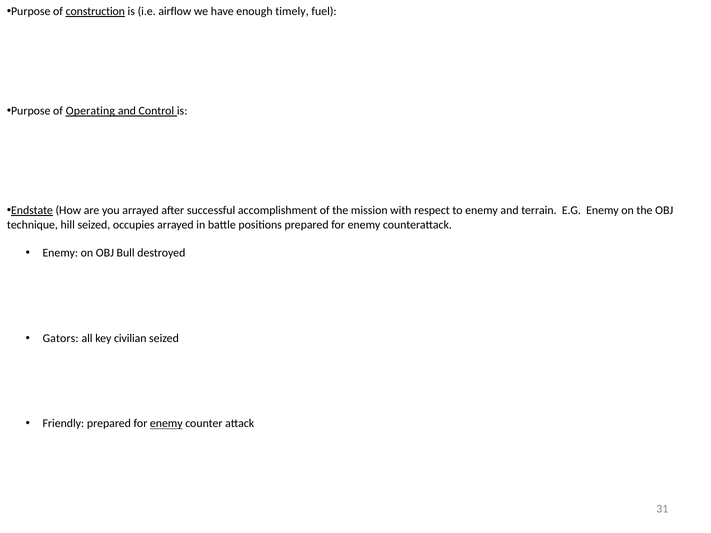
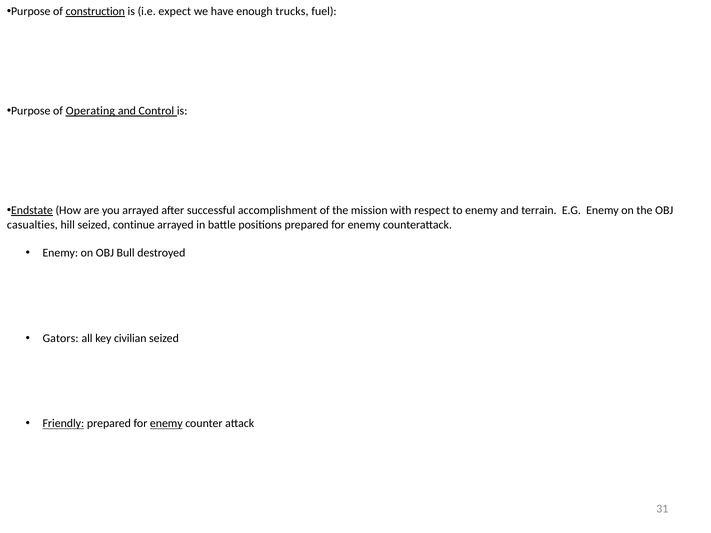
airflow: airflow -> expect
timely: timely -> trucks
technique: technique -> casualties
occupies: occupies -> continue
Friendly underline: none -> present
